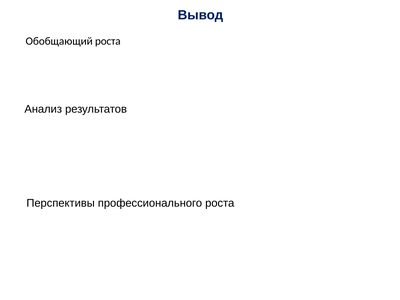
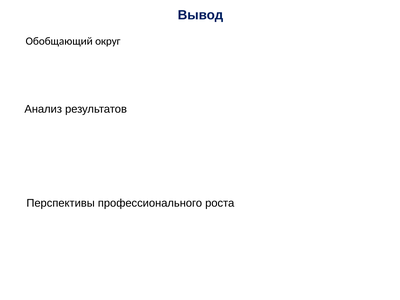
Обобщающий роста: роста -> округ
